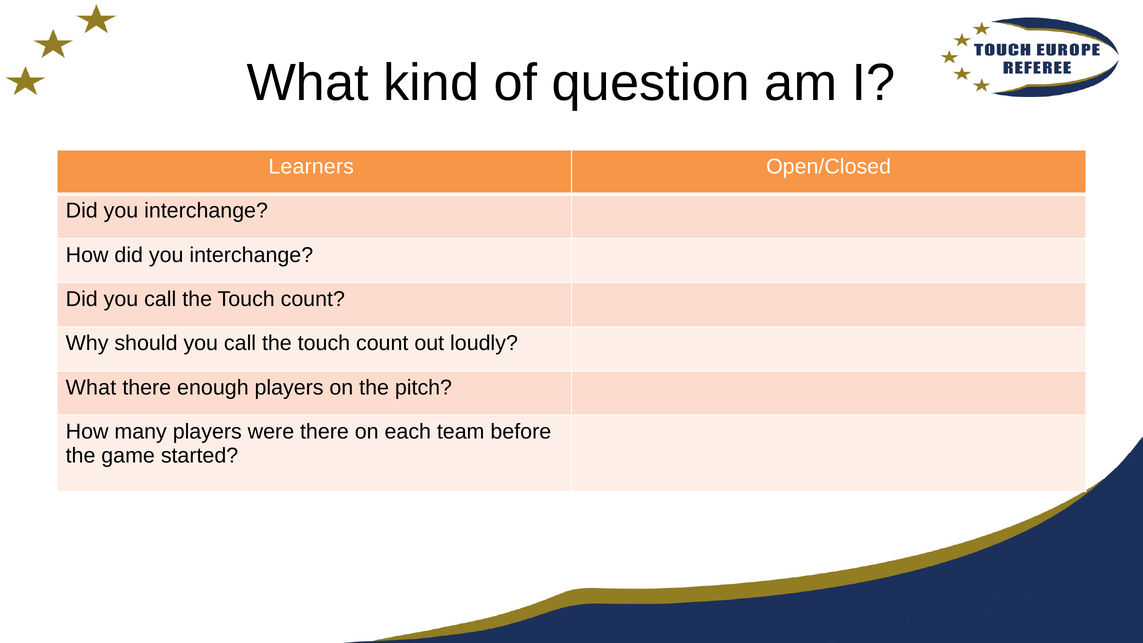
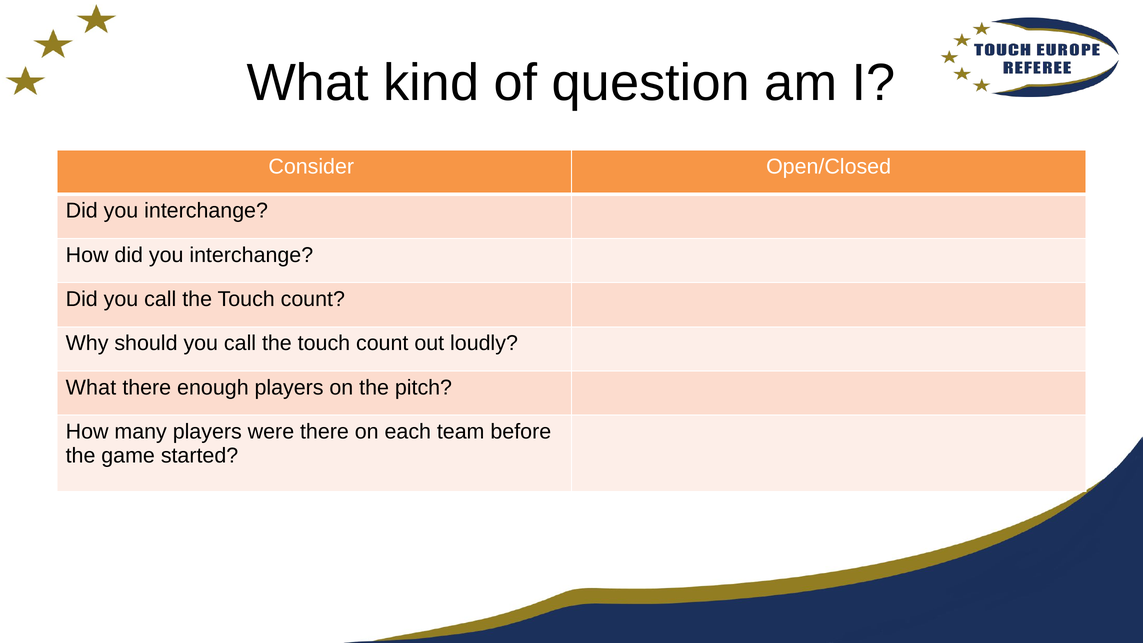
Learners: Learners -> Consider
